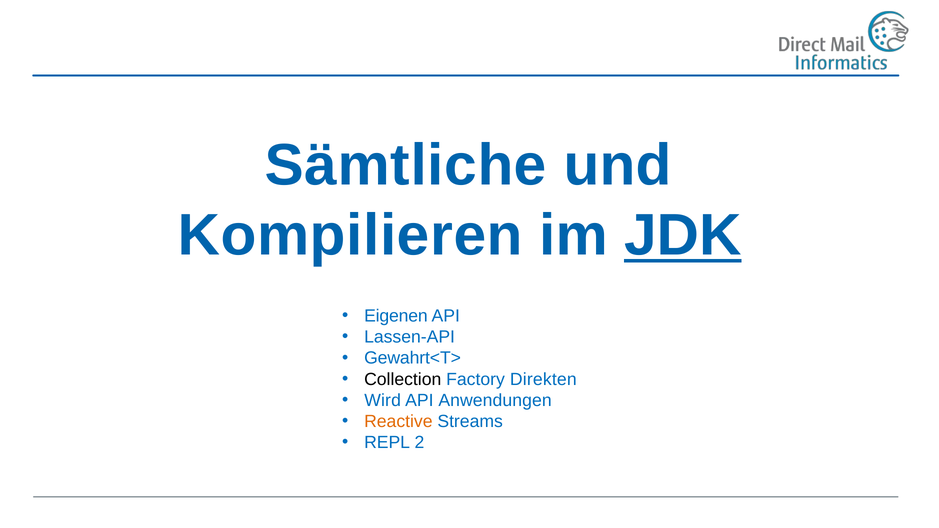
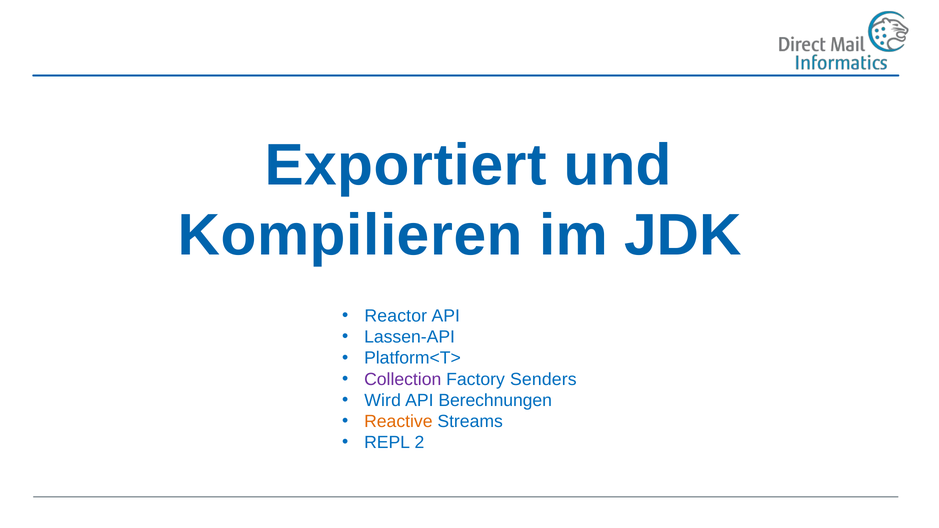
Sämtliche: Sämtliche -> Exportiert
JDK underline: present -> none
Eigenen: Eigenen -> Reactor
Gewahrt<T>: Gewahrt<T> -> Platform<T>
Collection colour: black -> purple
Direkten: Direkten -> Senders
Anwendungen: Anwendungen -> Berechnungen
